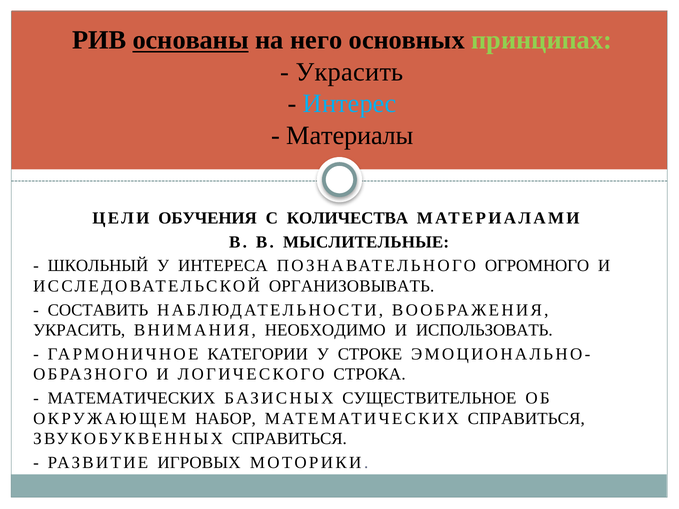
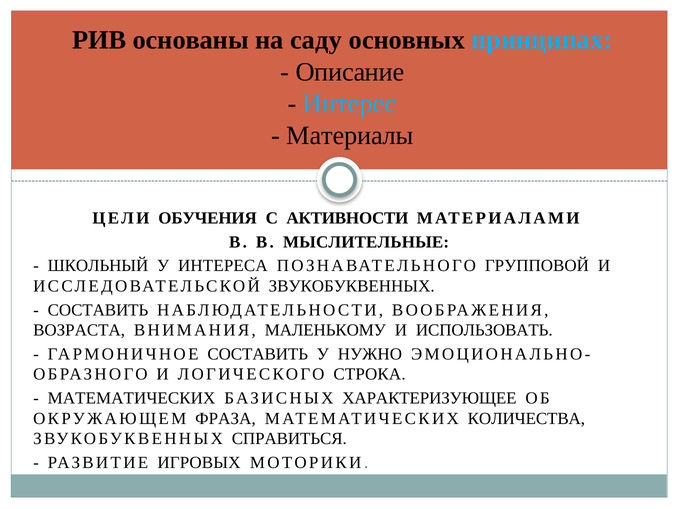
основаны underline: present -> none
него: него -> саду
принципах colour: light green -> light blue
Украсить at (350, 72): Украсить -> Описание
КОЛИЧЕСТВА: КОЛИЧЕСТВА -> АКТИВНОСТИ
ОГРОМНОГО: ОГРОМНОГО -> ГРУППОВОЙ
ИССЛЕДОВАТЕЛЬСКОЙ ОРГАНИЗОВЫВАТЬ: ОРГАНИЗОВЫВАТЬ -> ЗВУКОБУКВЕННЫХ
УКРАСИТЬ at (79, 330): УКРАСИТЬ -> ВОЗРАСТА
НЕОБХОДИМО: НЕОБХОДИМО -> МАЛЕНЬКОМУ
ГАРМОНИЧНОЕ КАТЕГОРИИ: КАТЕГОРИИ -> СОСТАВИТЬ
СТРОКЕ: СТРОКЕ -> НУЖНО
СУЩЕСТВИТЕЛЬНОЕ: СУЩЕСТВИТЕЛЬНОЕ -> ХАРАКТЕРИЗУЮЩЕЕ
НАБОР: НАБОР -> ФРАЗА
МАТЕМАТИЧЕСКИХ СПРАВИТЬСЯ: СПРАВИТЬСЯ -> КОЛИЧЕСТВА
